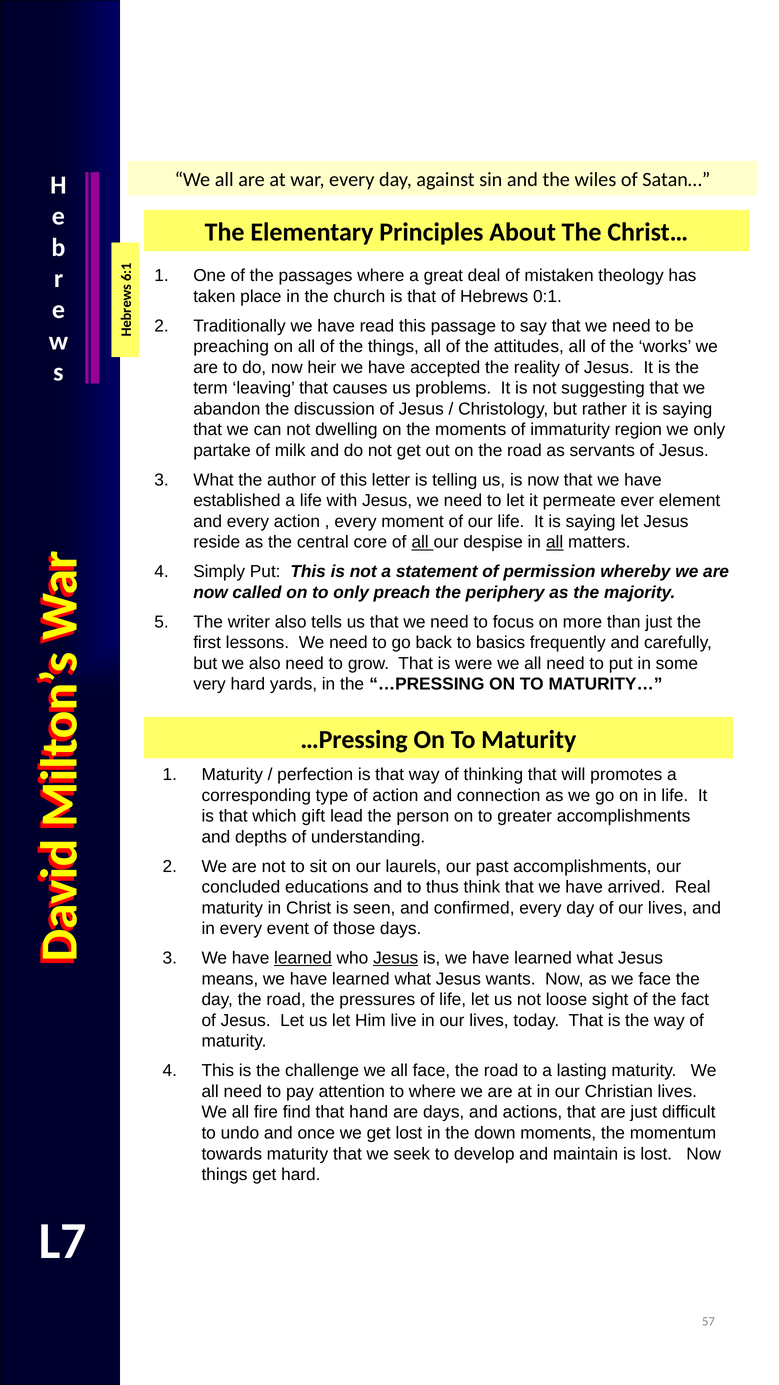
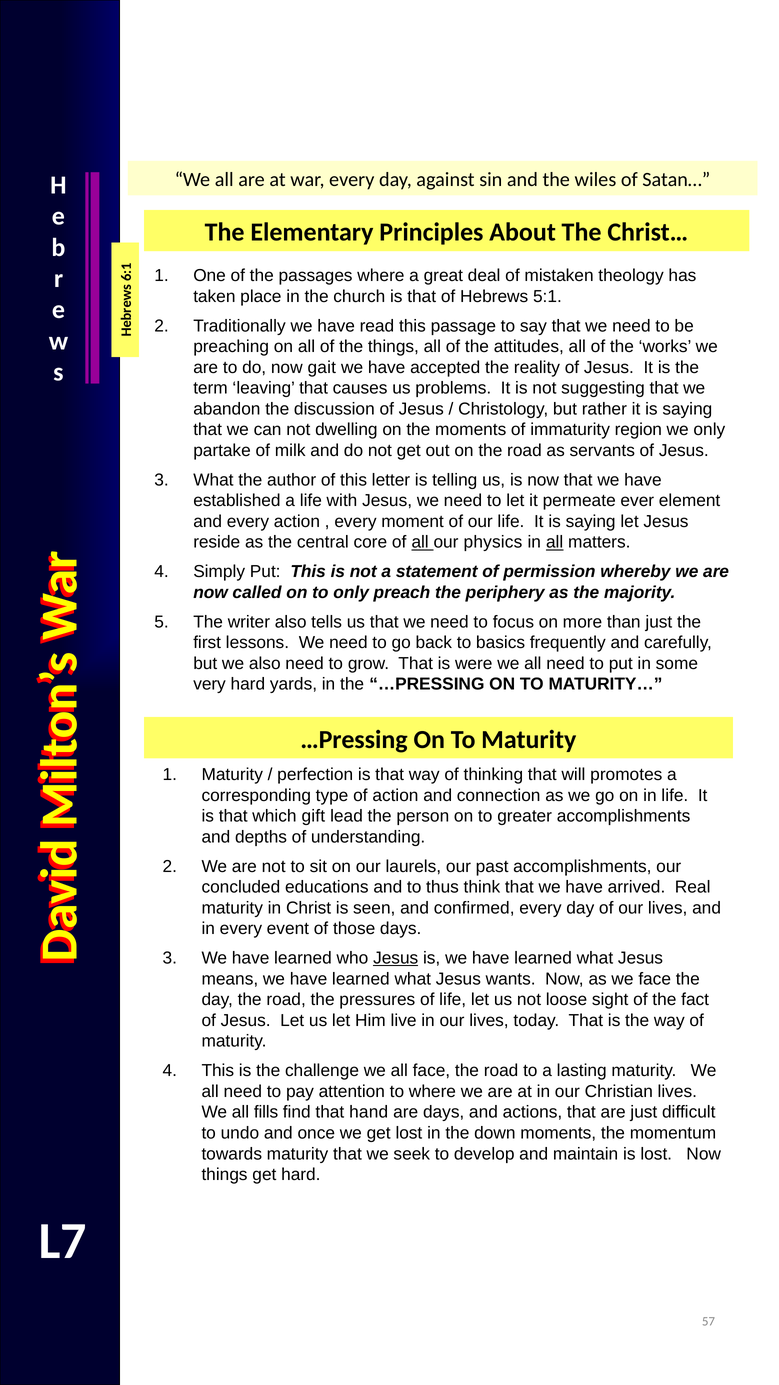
0:1: 0:1 -> 5:1
heir: heir -> gait
despise: despise -> physics
learned at (303, 958) underline: present -> none
fire: fire -> fills
